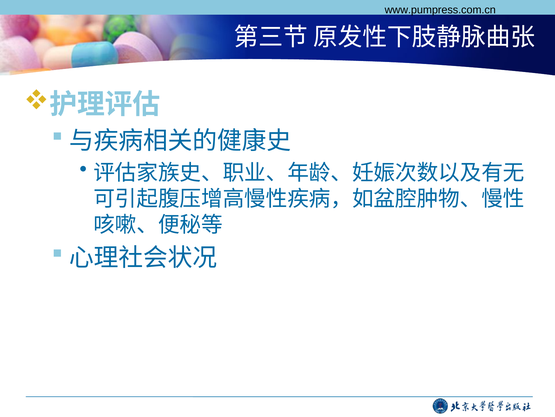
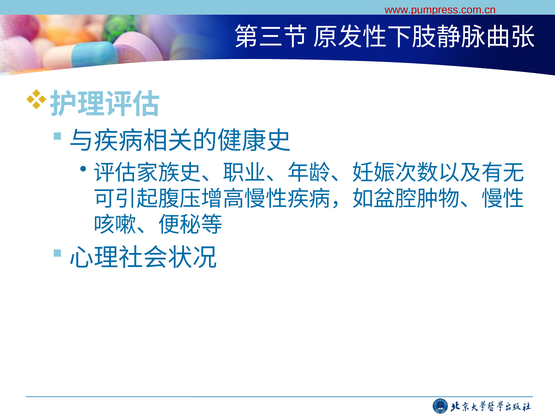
www.pumpress.com.cn colour: black -> red
